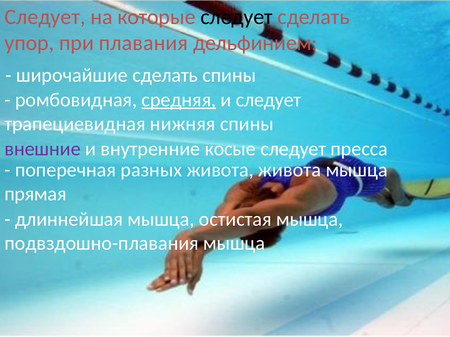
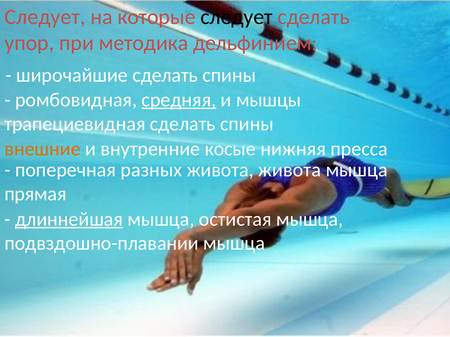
плавания: плавания -> методика
и следует: следует -> мышцы
трапециевидная нижняя: нижняя -> сделать
внешние colour: purple -> orange
косые следует: следует -> нижняя
длиннейшая underline: none -> present
подвздошно-плавания: подвздошно-плавания -> подвздошно-плавании
